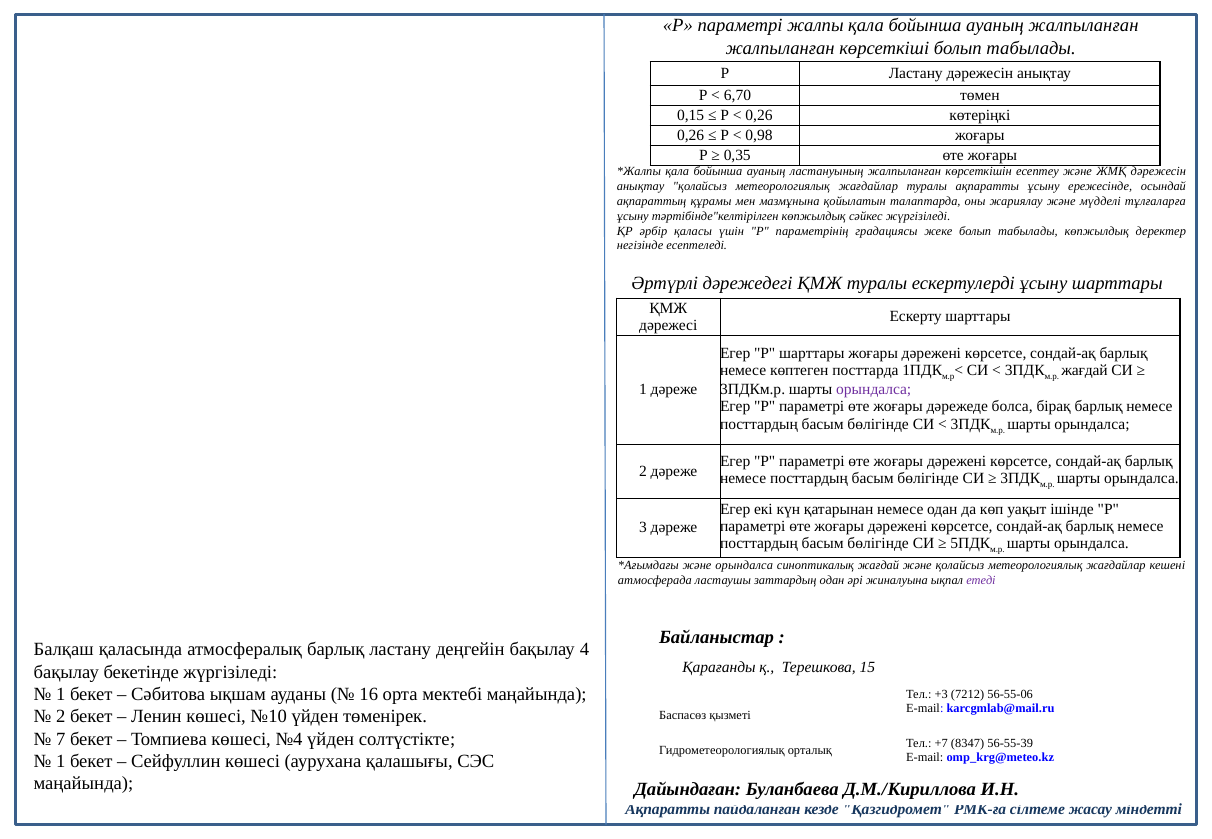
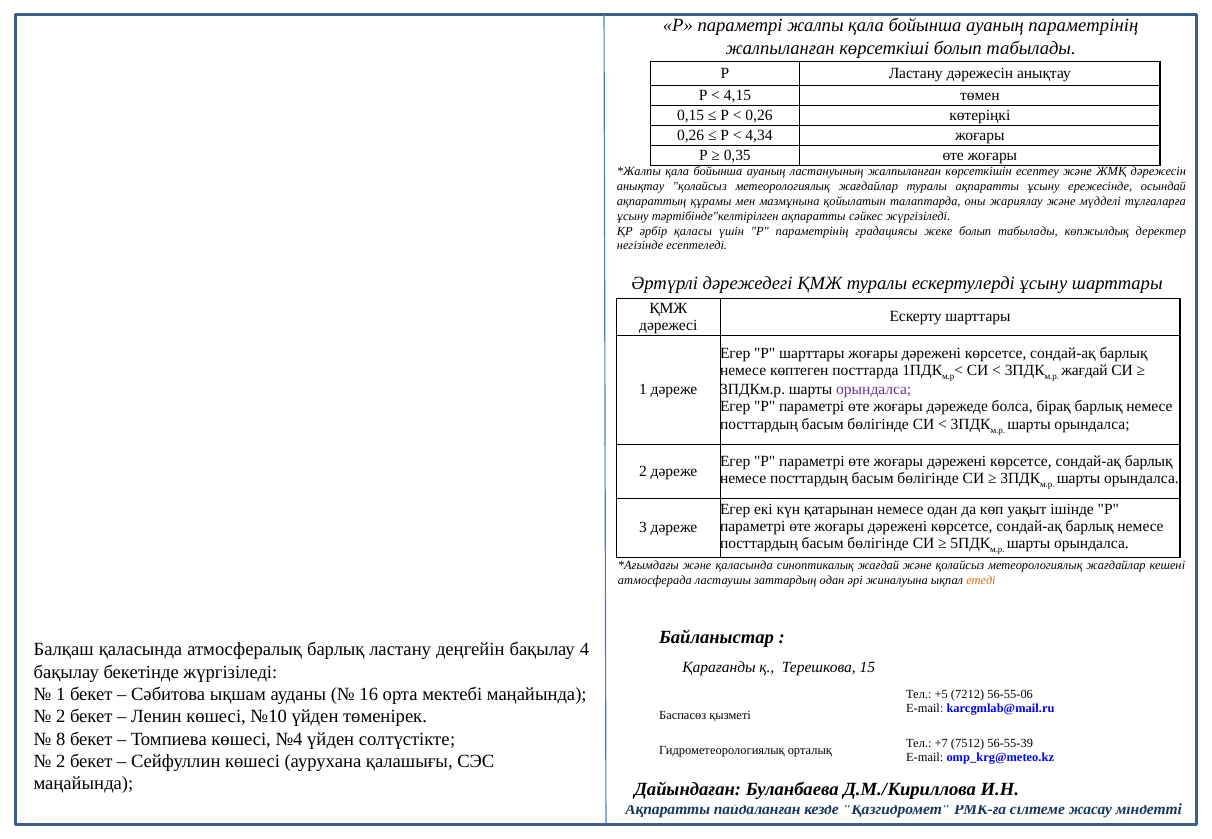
ауаның жалпыланған: жалпыланған -> параметрінің
6,70: 6,70 -> 4,15
0,98: 0,98 -> 4,34
тәртібінде"келтірілген көпжылдық: көпжылдық -> ақпаратты
және орындалса: орындалса -> қаласында
етеді colour: purple -> orange
+3: +3 -> +5
7: 7 -> 8
8347: 8347 -> 7512
1 at (61, 762): 1 -> 2
